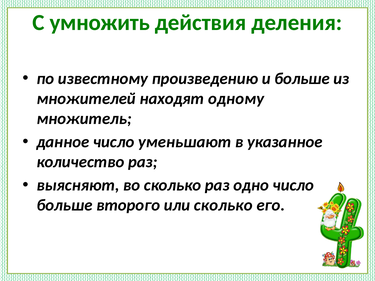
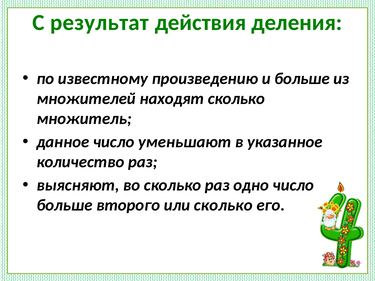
умножить: умножить -> результат
находят одному: одному -> сколько
